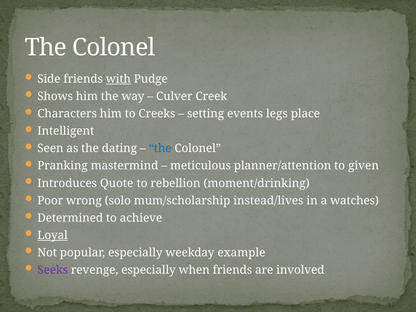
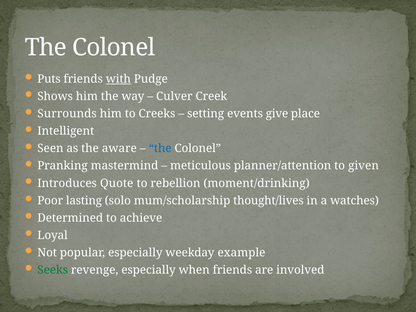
Side: Side -> Puts
Characters: Characters -> Surrounds
legs: legs -> give
dating: dating -> aware
wrong: wrong -> lasting
instead/lives: instead/lives -> thought/lives
Loyal underline: present -> none
Seeks colour: purple -> green
